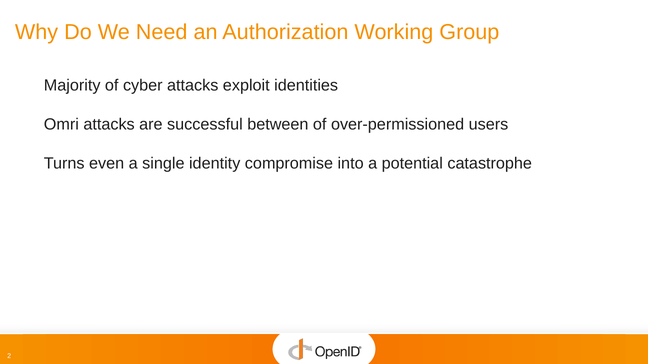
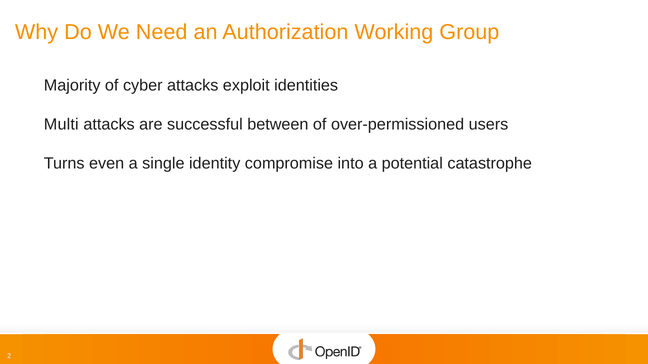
Omri: Omri -> Multi
